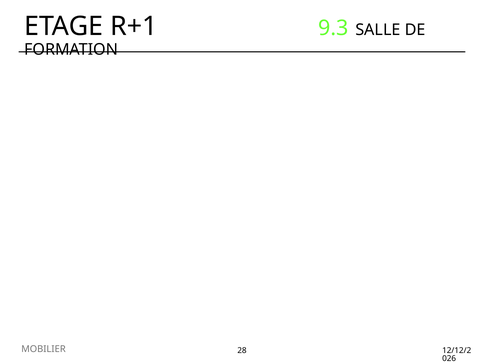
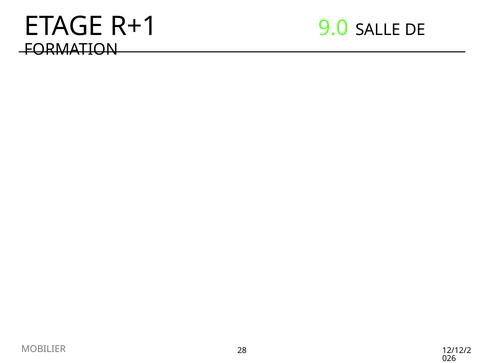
9.3: 9.3 -> 9.0
